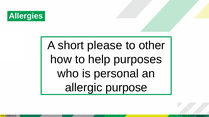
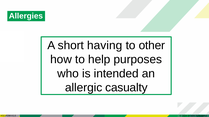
please: please -> having
personal: personal -> intended
purpose: purpose -> casualty
